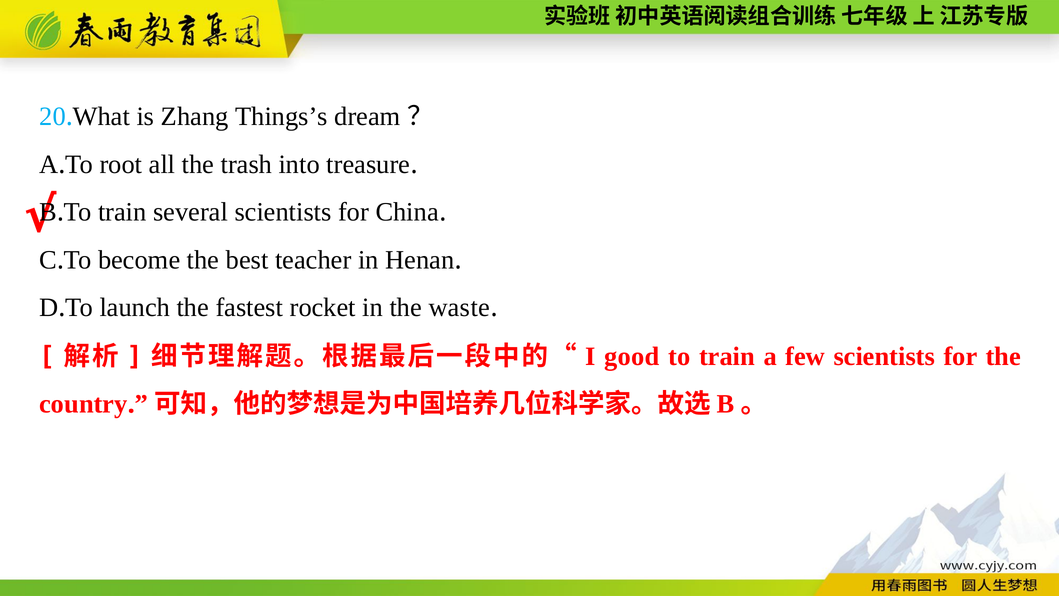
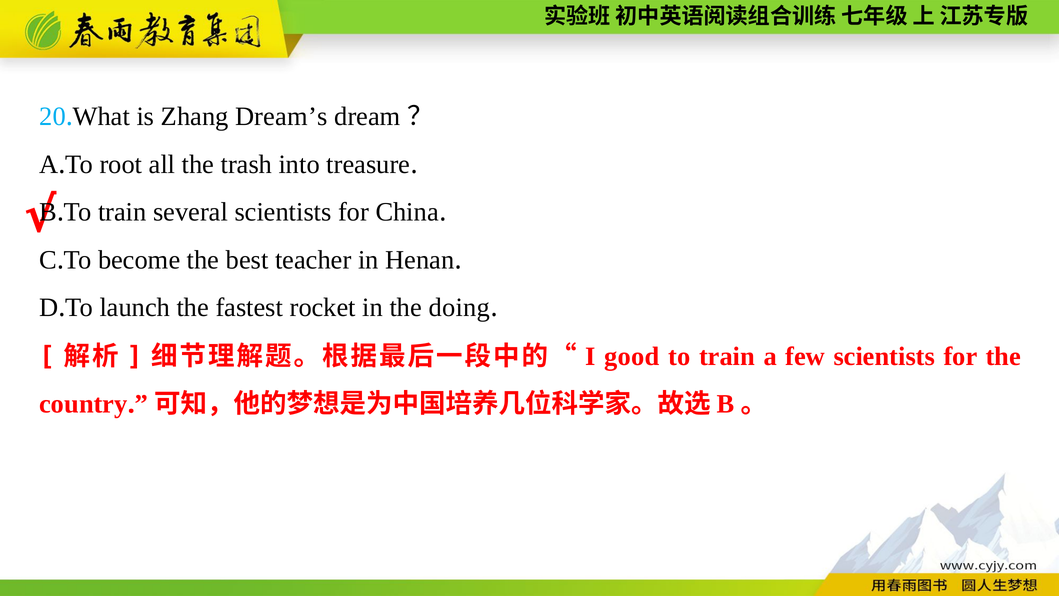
Things’s: Things’s -> Dream’s
waste: waste -> doing
